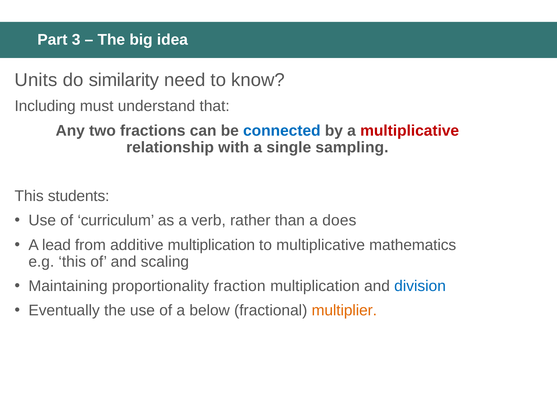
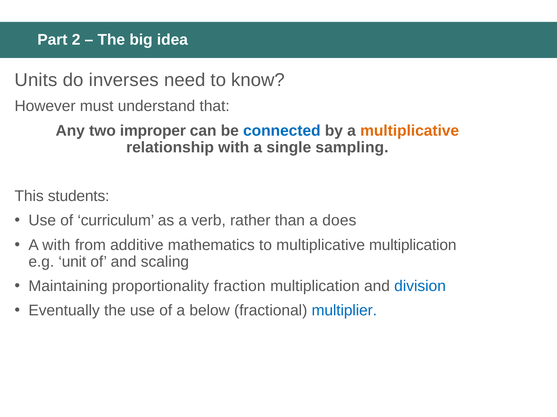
3: 3 -> 2
similarity: similarity -> inverses
Including: Including -> However
fractions: fractions -> improper
multiplicative at (410, 131) colour: red -> orange
A lead: lead -> with
additive multiplication: multiplication -> mathematics
multiplicative mathematics: mathematics -> multiplication
e.g this: this -> unit
multiplier colour: orange -> blue
